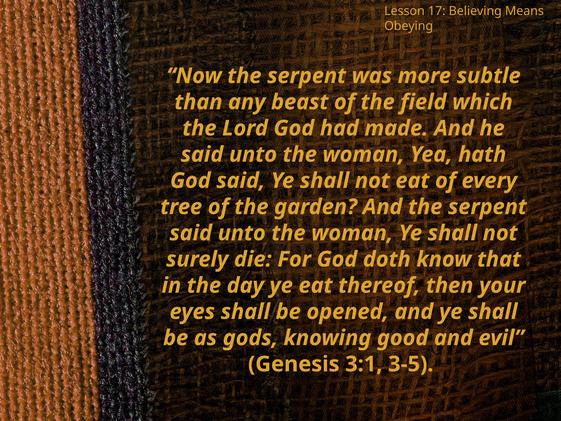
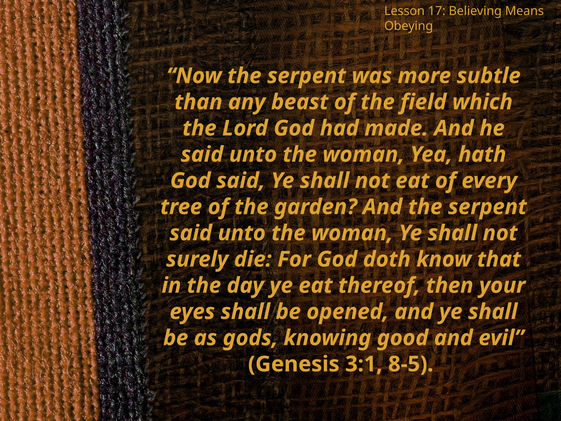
3-5: 3-5 -> 8-5
